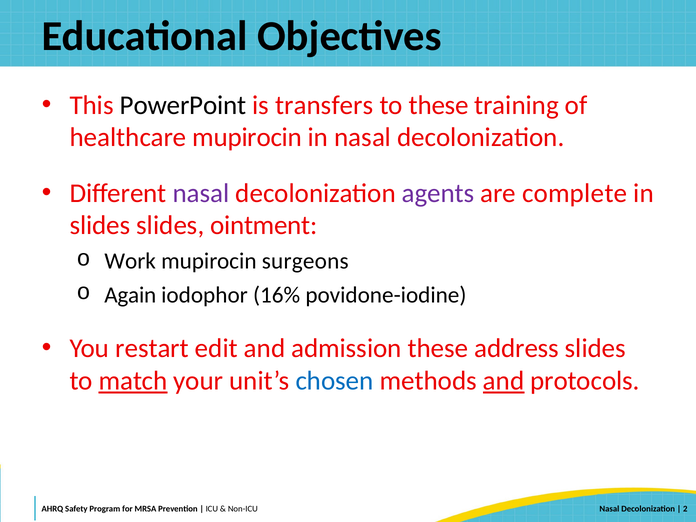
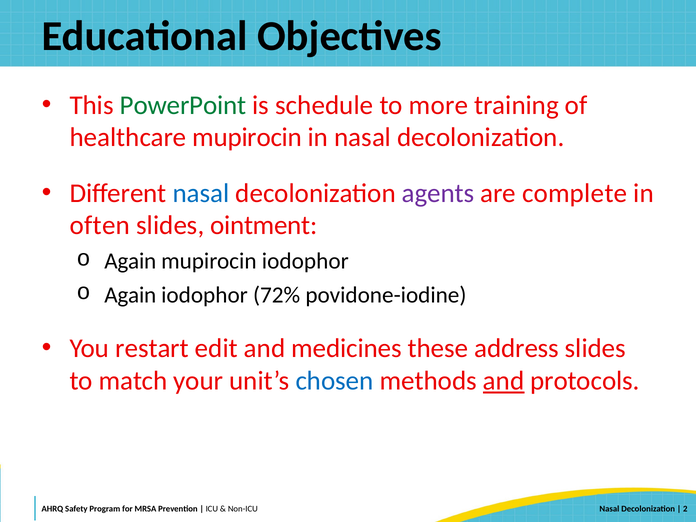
PowerPoint colour: black -> green
transfers: transfers -> schedule
to these: these -> more
nasal at (201, 193) colour: purple -> blue
slides at (100, 226): slides -> often
Work at (130, 261): Work -> Again
mupirocin surgeons: surgeons -> iodophor
16%: 16% -> 72%
admission: admission -> medicines
match underline: present -> none
